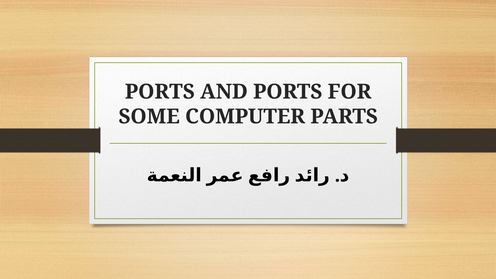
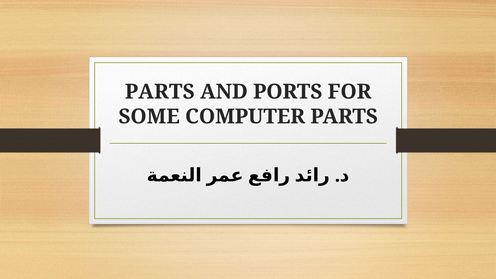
PORTS at (160, 92): PORTS -> PARTS
